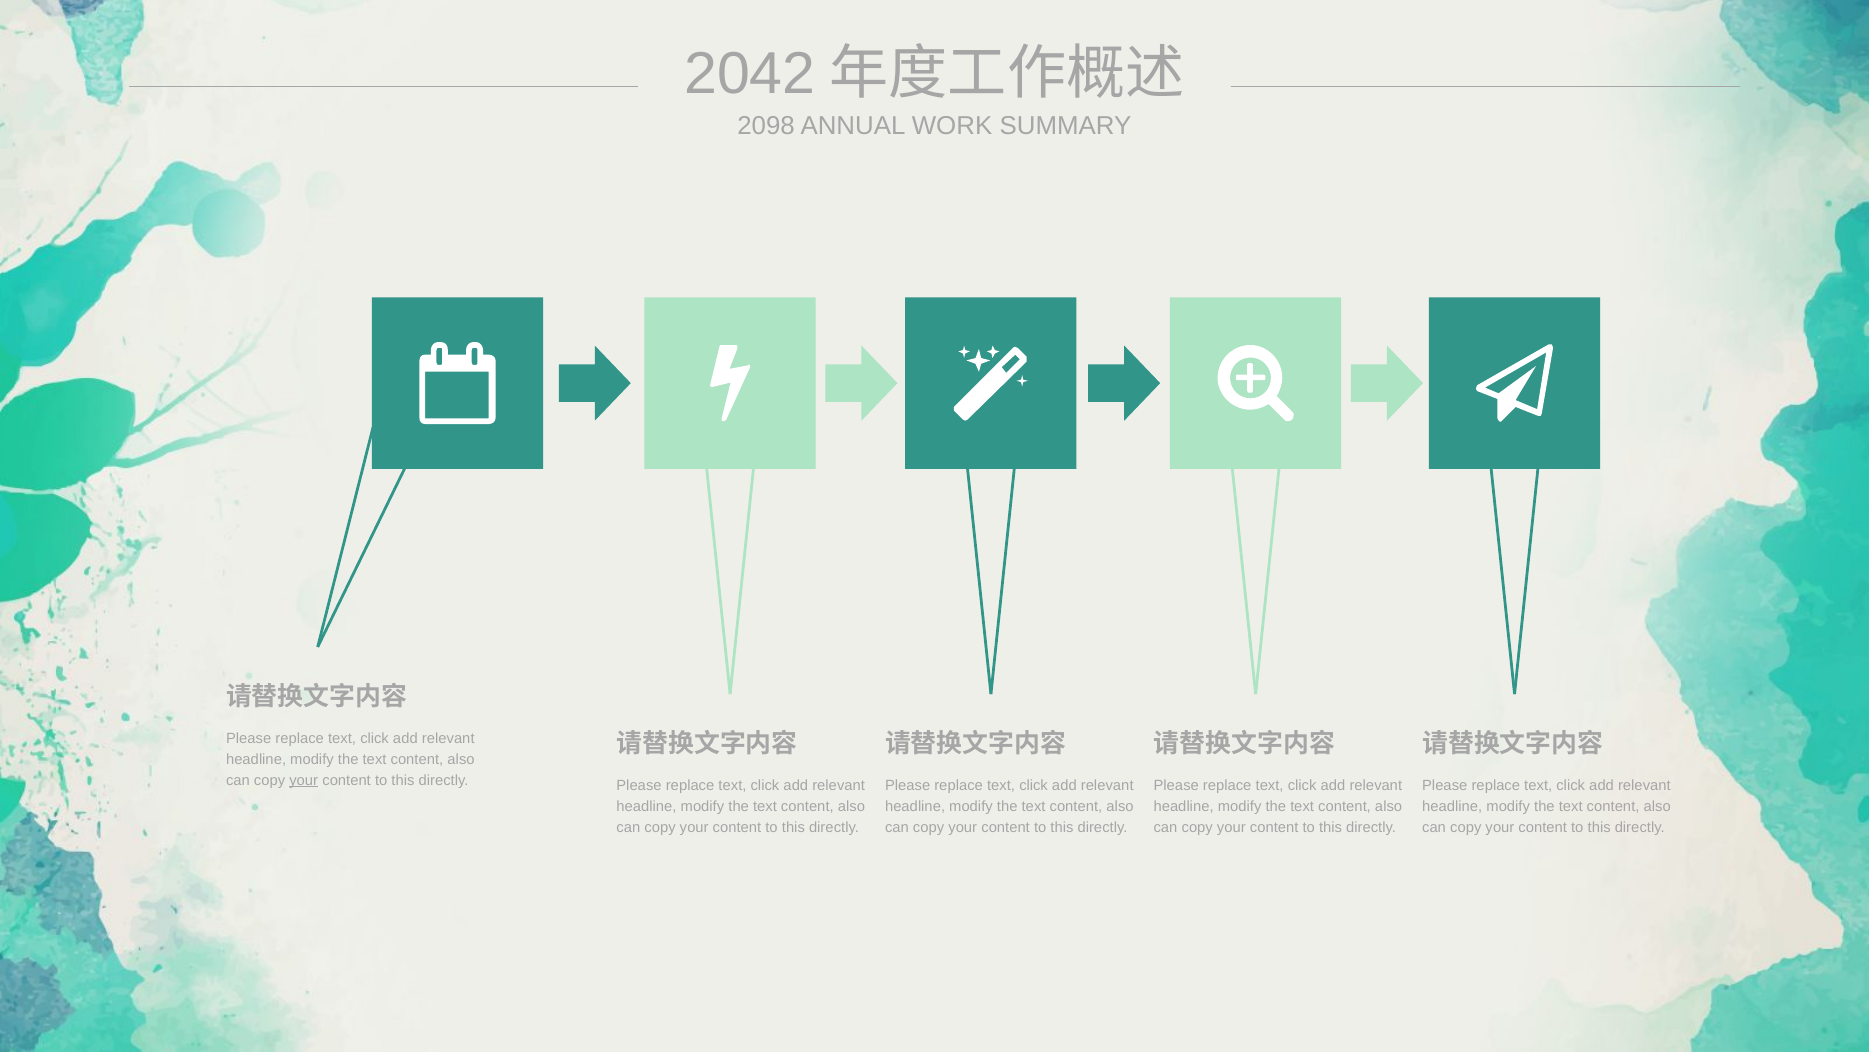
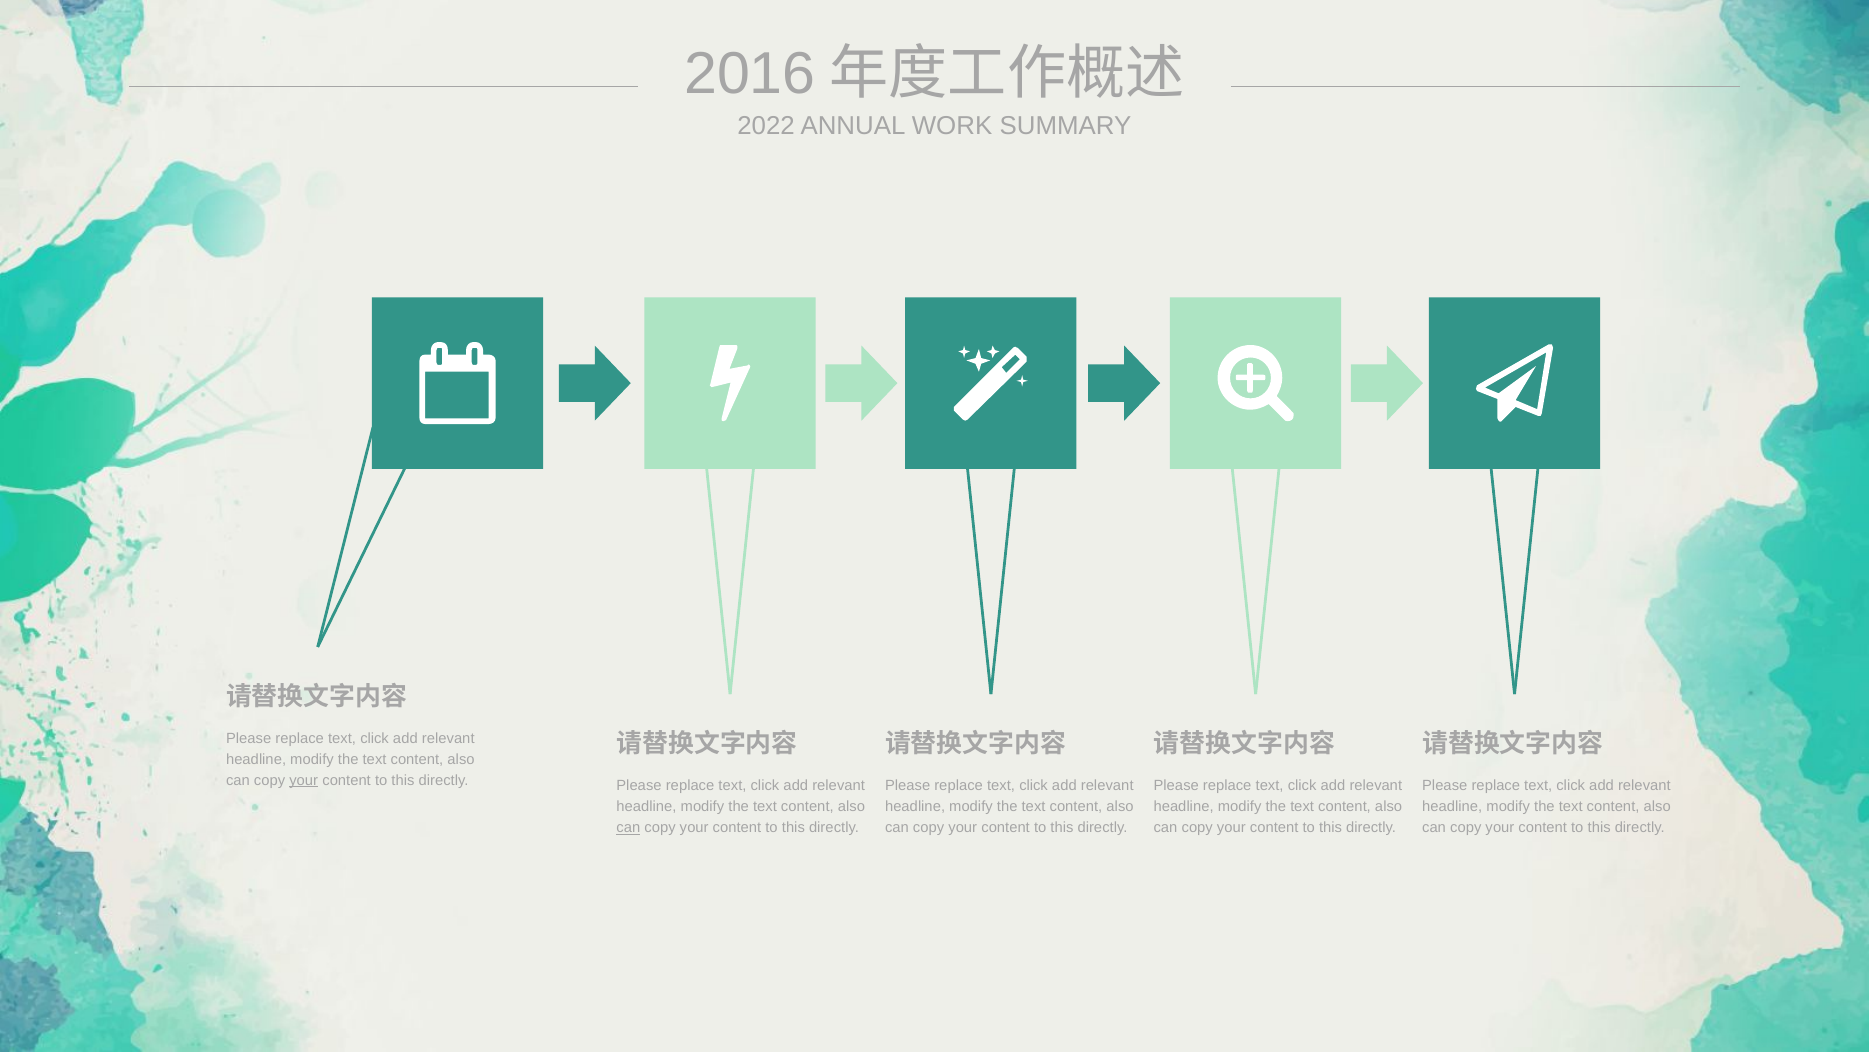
2042: 2042 -> 2016
2098: 2098 -> 2022
can at (628, 827) underline: none -> present
